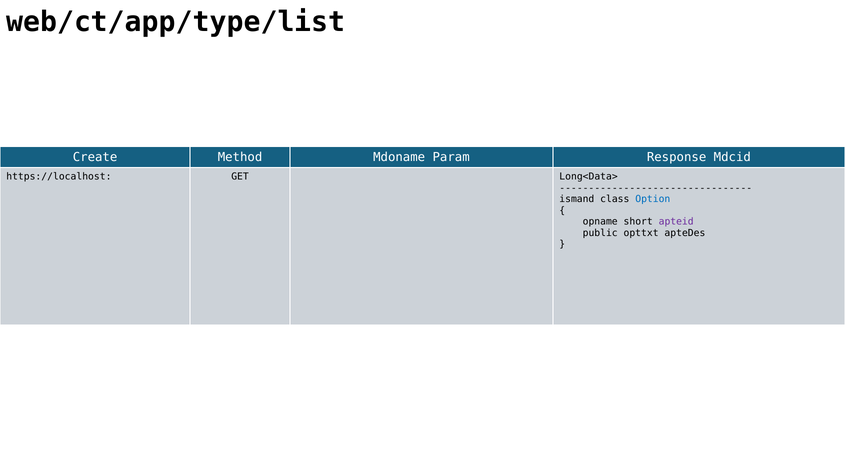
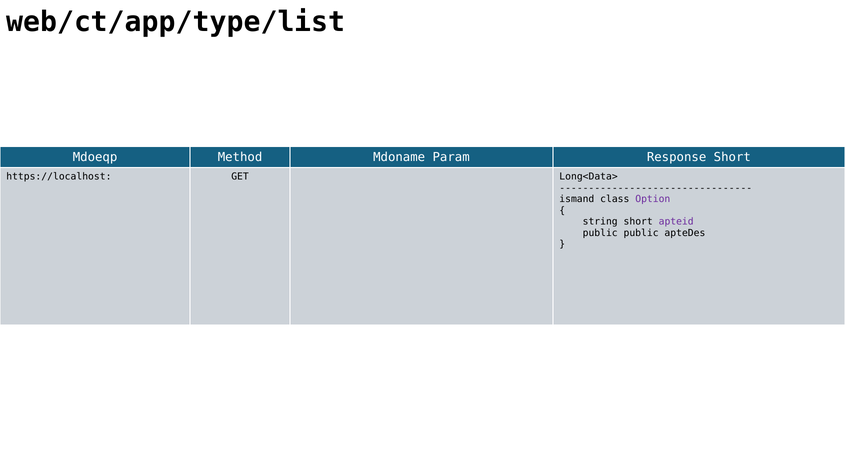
Create: Create -> Mdoeqp
Response Mdcid: Mdcid -> Short
Option colour: blue -> purple
opname: opname -> string
public opttxt: opttxt -> public
